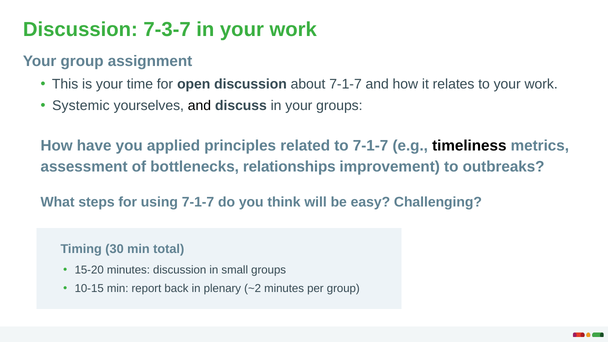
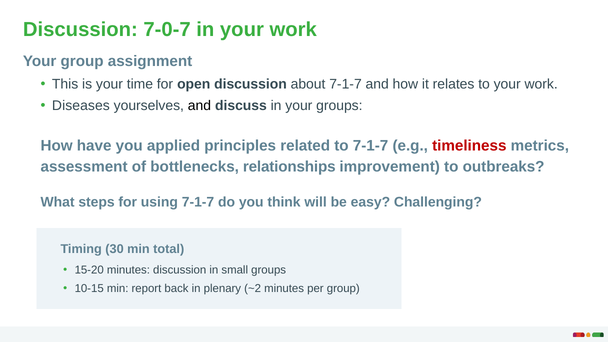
7-3-7: 7-3-7 -> 7-0-7
Systemic: Systemic -> Diseases
timeliness colour: black -> red
